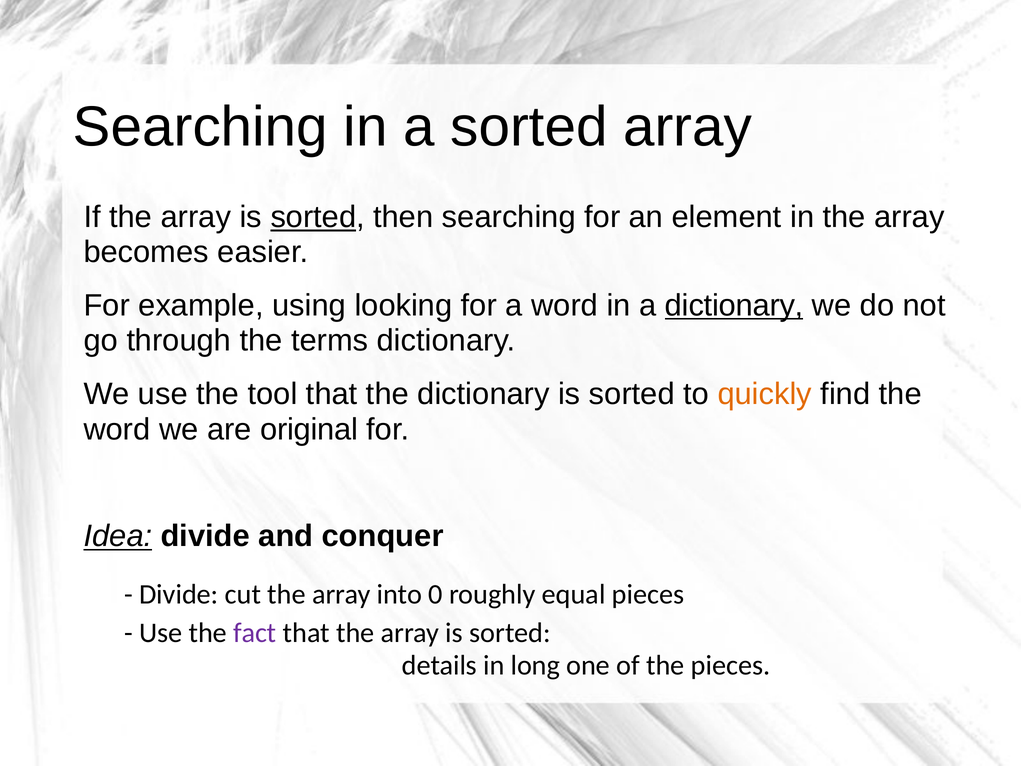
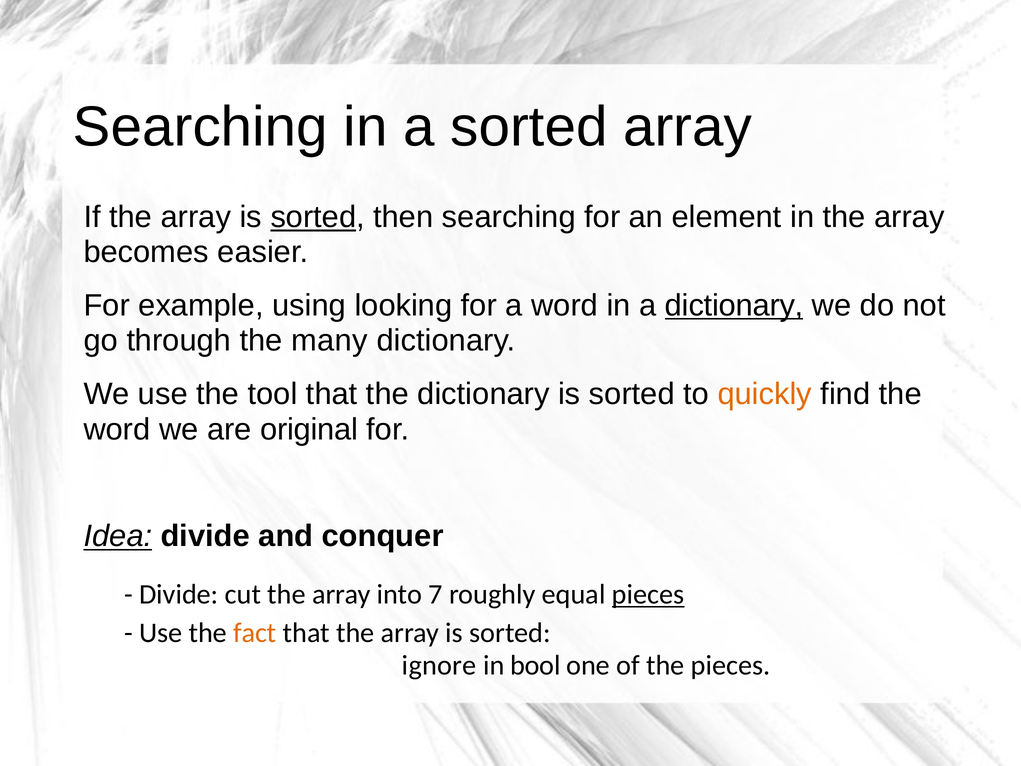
terms: terms -> many
0: 0 -> 7
pieces at (648, 594) underline: none -> present
fact colour: purple -> orange
details: details -> ignore
long: long -> bool
